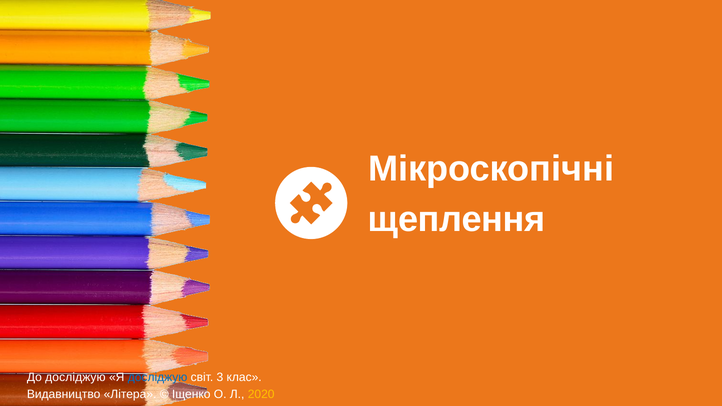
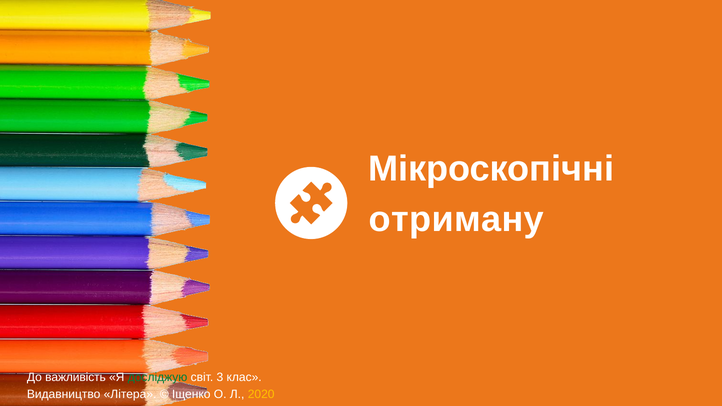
щеплення: щеплення -> отриману
До досліджую: досліджую -> важливість
досліджую at (158, 377) colour: blue -> green
